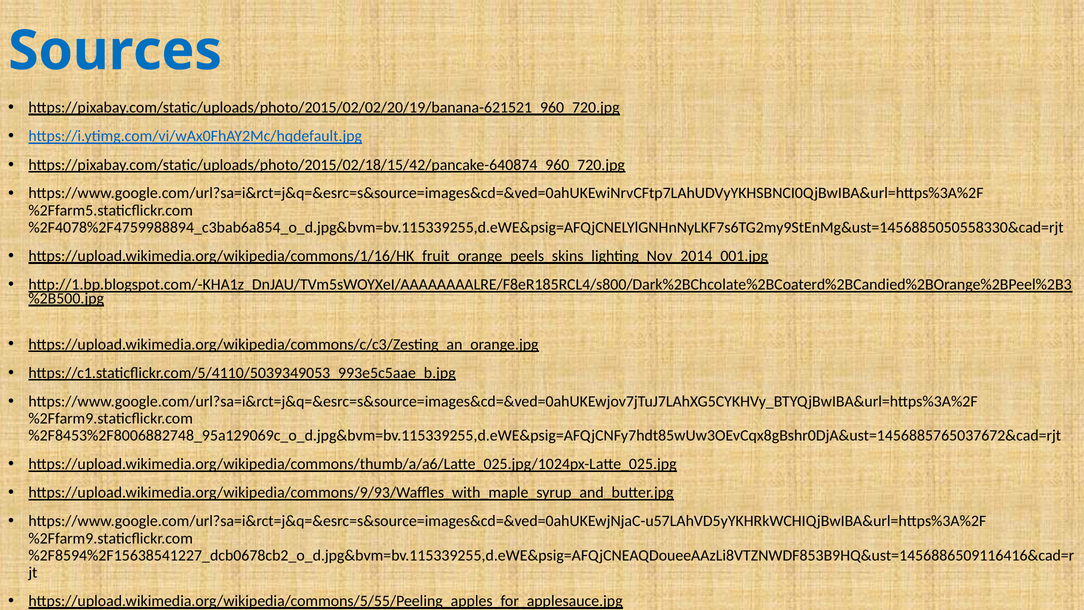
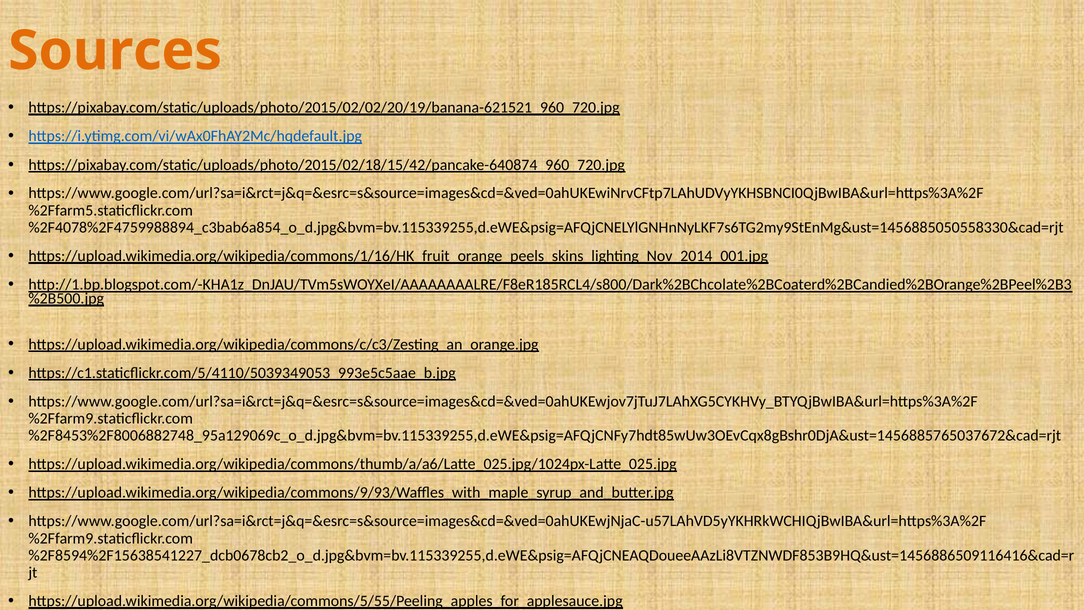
Sources colour: blue -> orange
